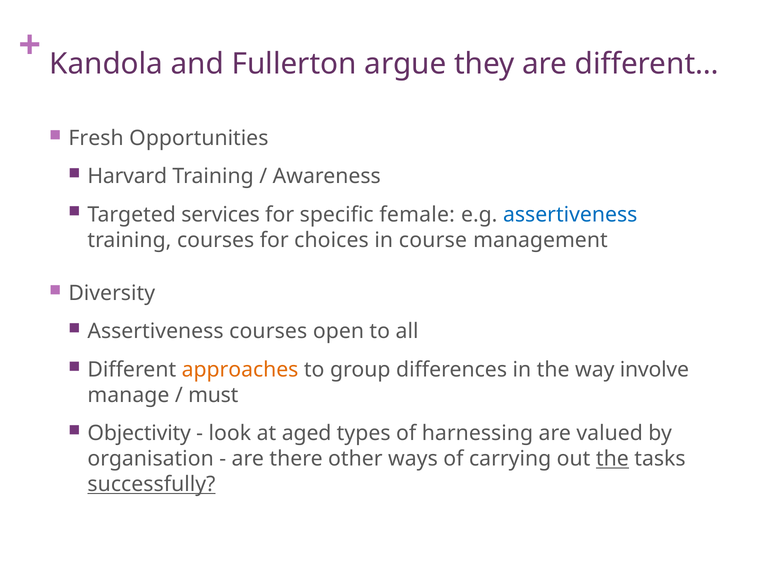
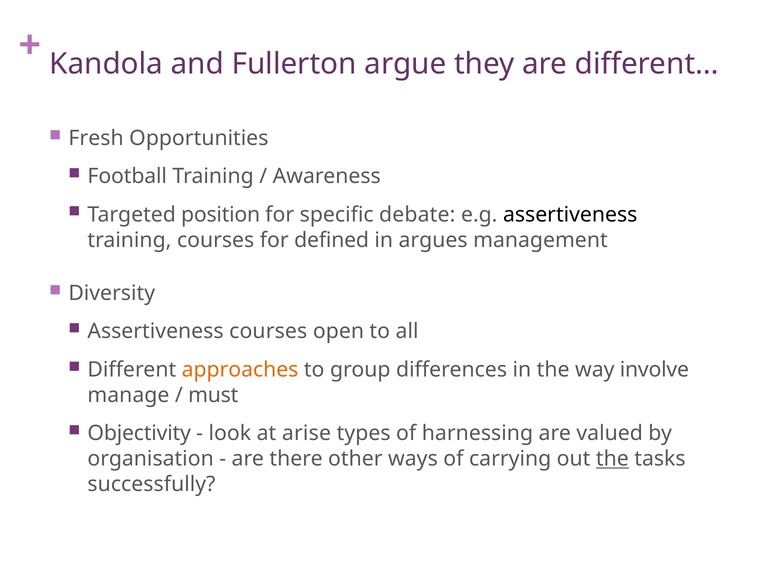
Harvard: Harvard -> Football
services: services -> position
female: female -> debate
assertiveness at (570, 215) colour: blue -> black
choices: choices -> defined
course: course -> argues
aged: aged -> arise
successfully underline: present -> none
